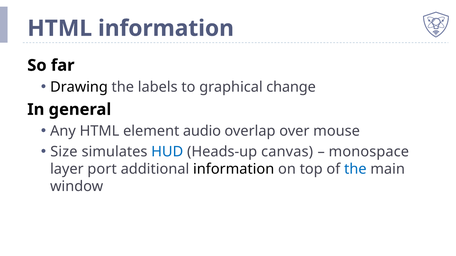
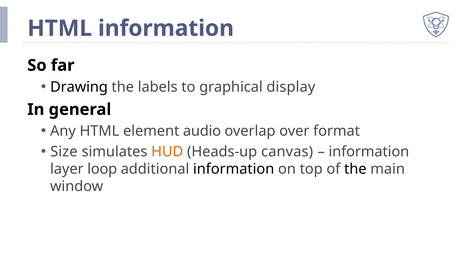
change: change -> display
mouse: mouse -> format
HUD colour: blue -> orange
monospace at (369, 152): monospace -> information
port: port -> loop
the at (355, 169) colour: blue -> black
